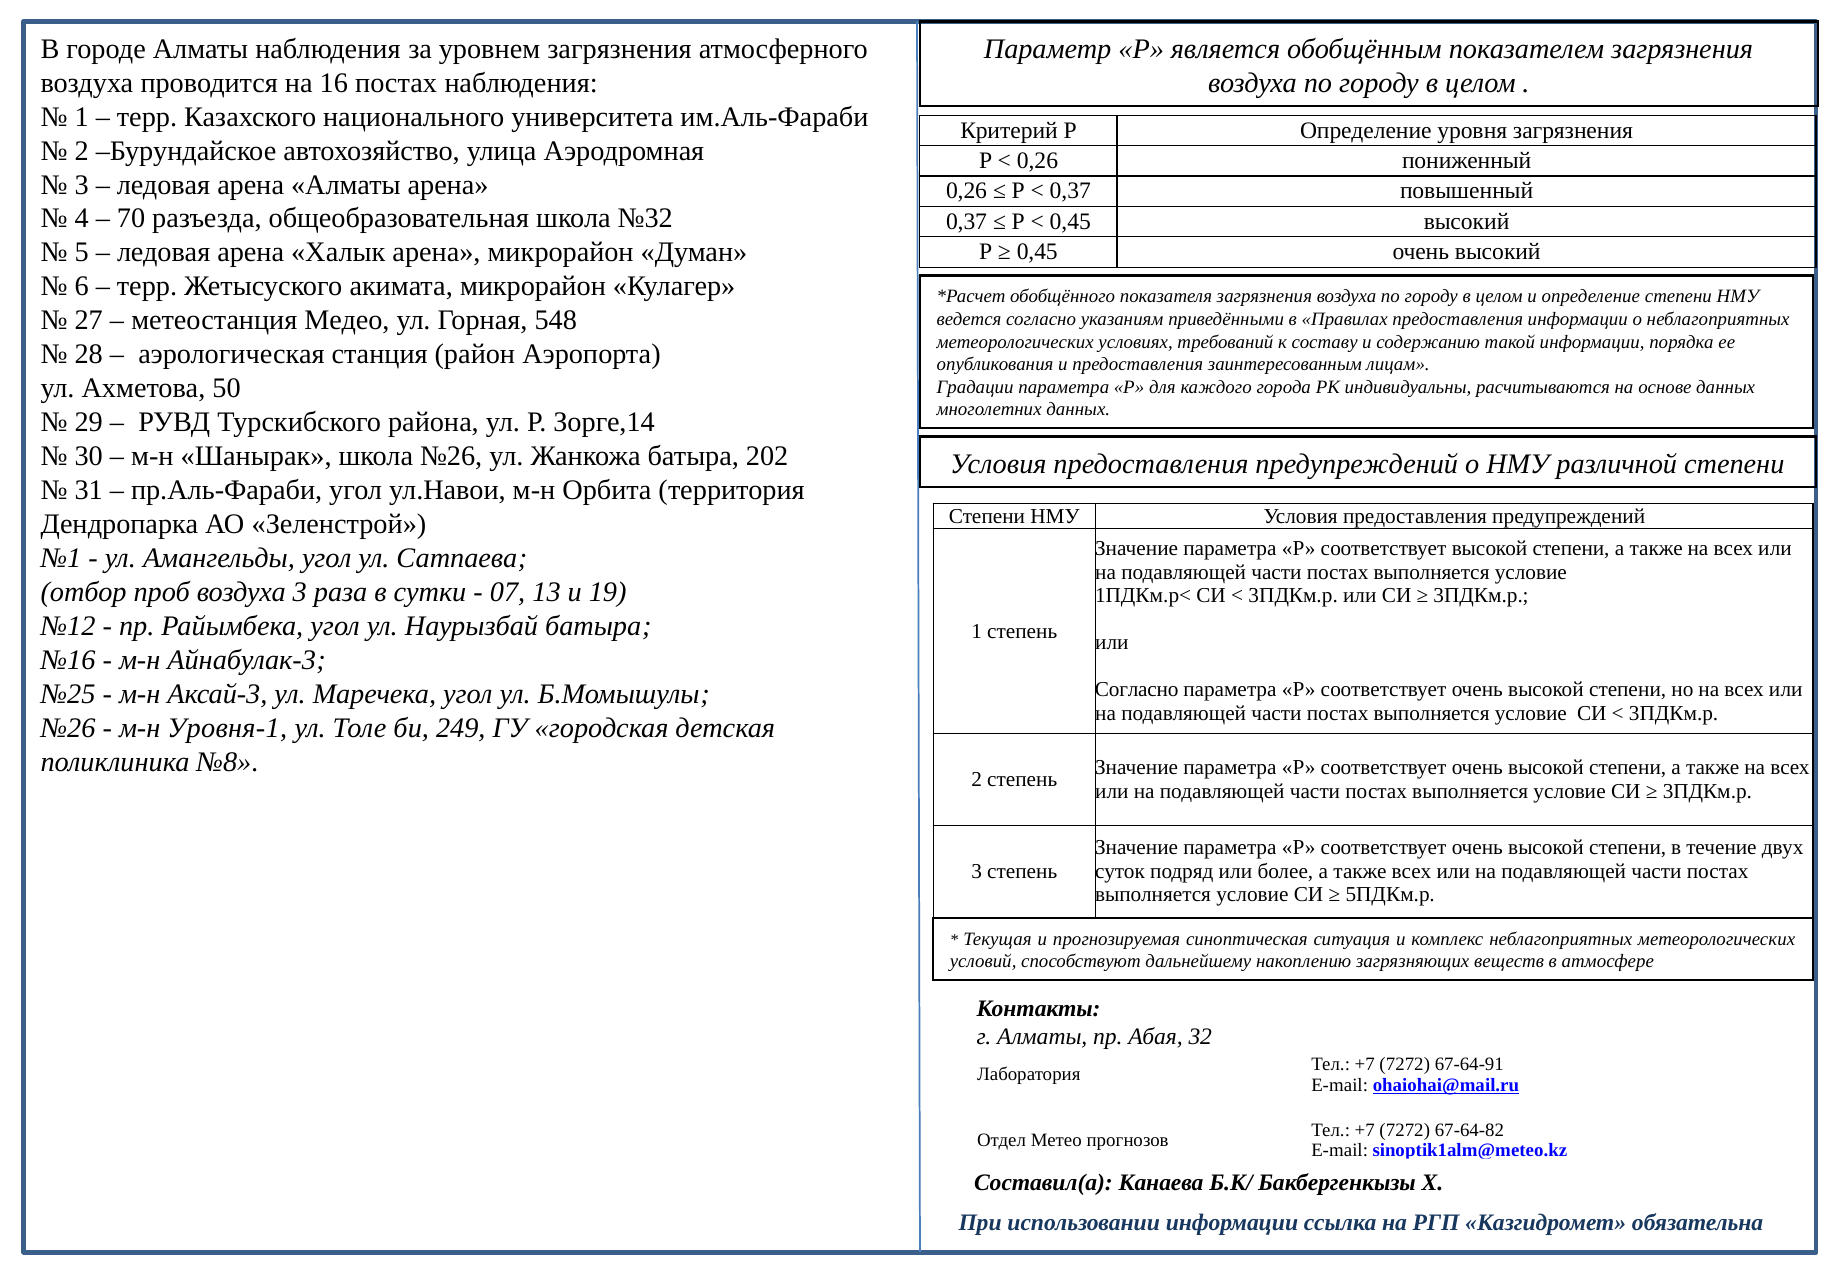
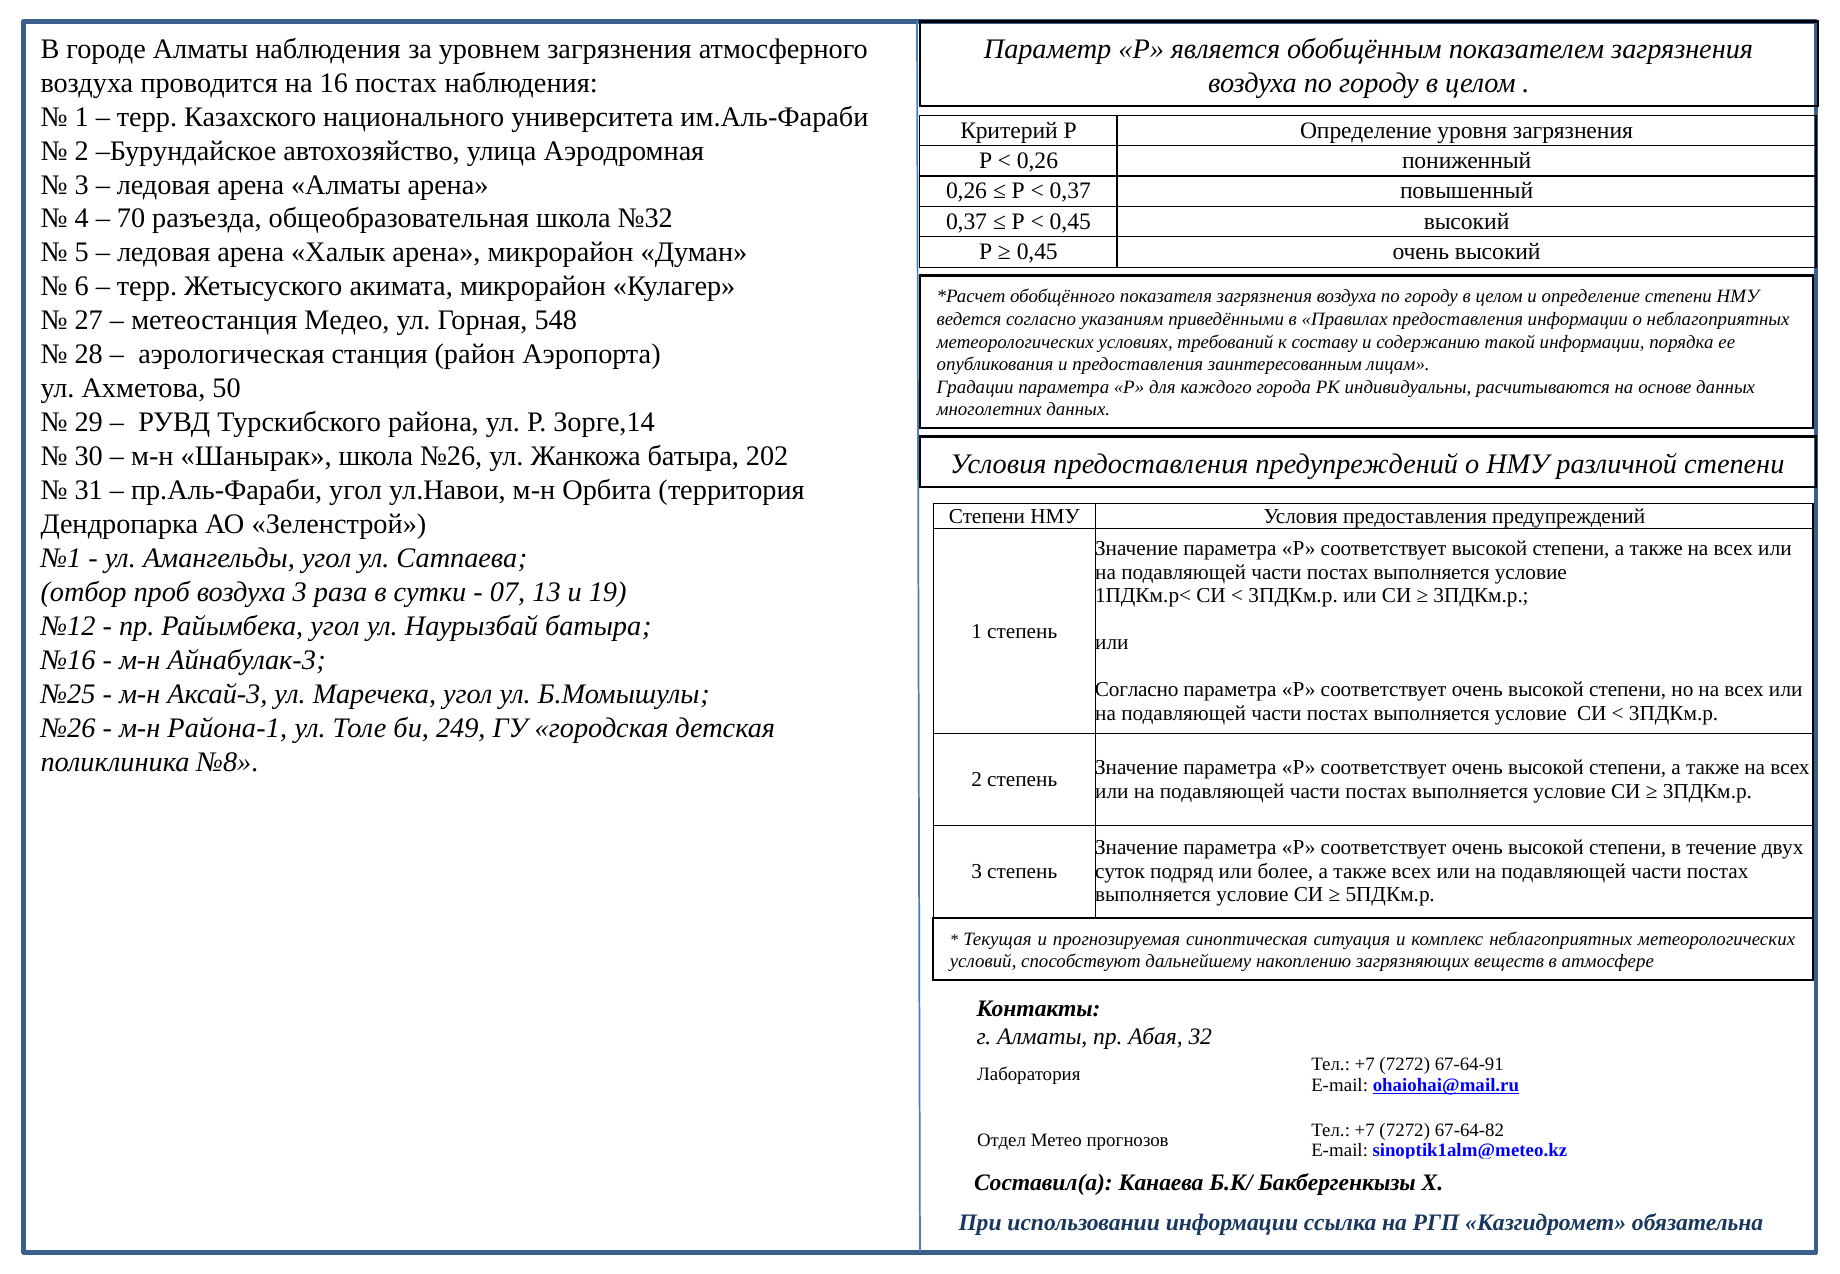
Уровня-1: Уровня-1 -> Района-1
